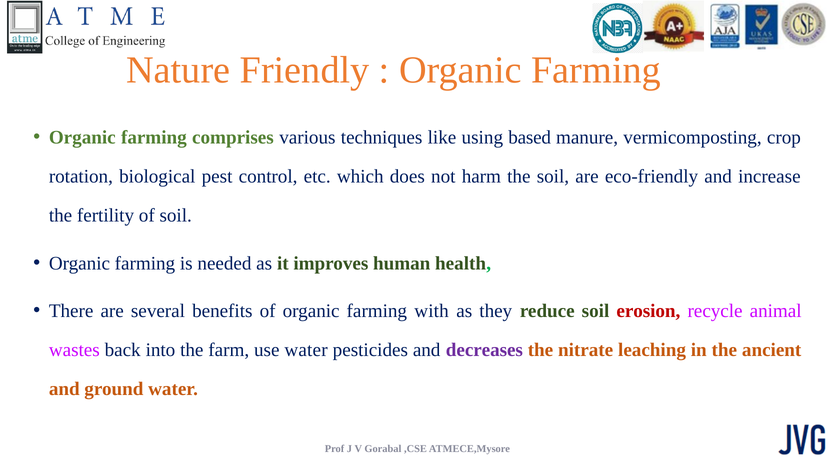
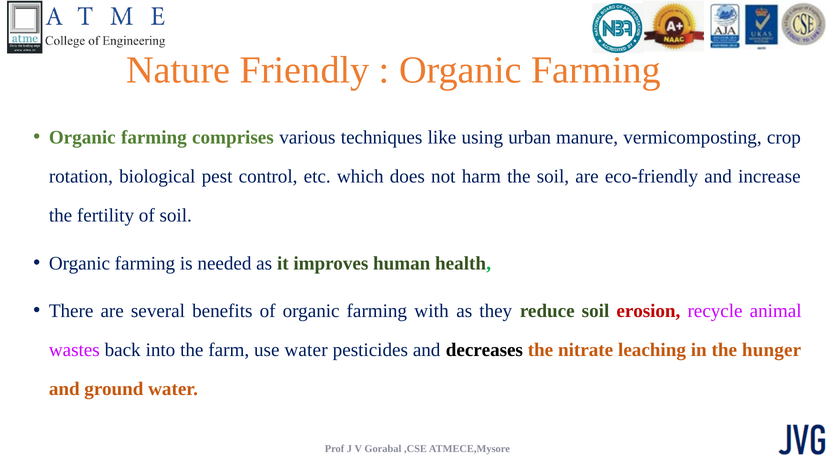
based: based -> urban
decreases colour: purple -> black
ancient: ancient -> hunger
